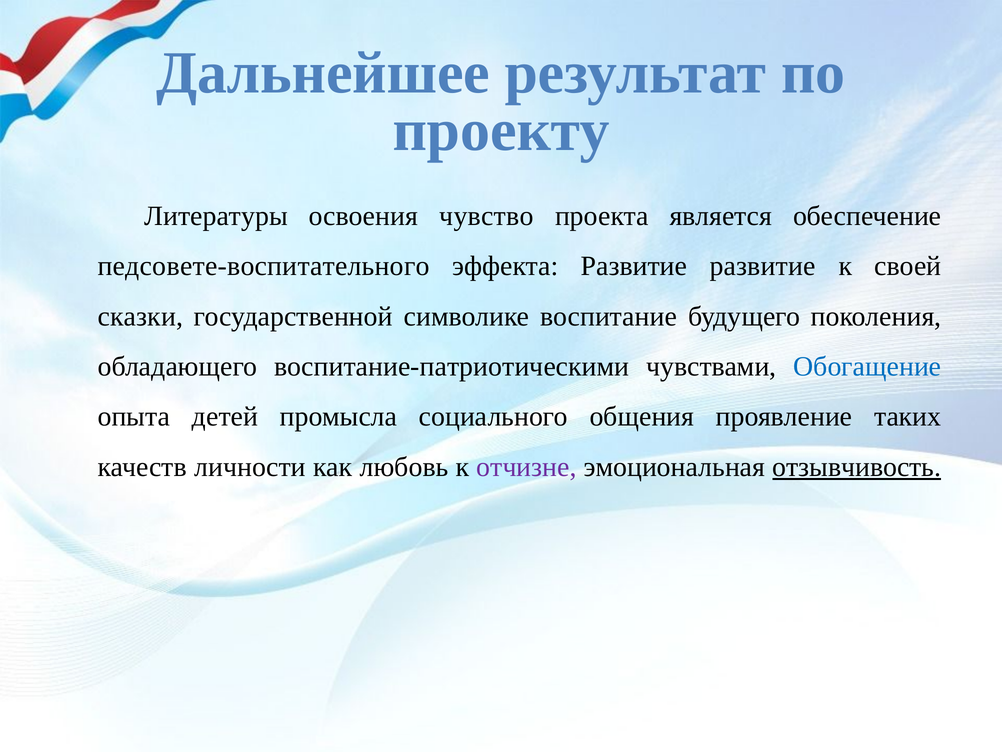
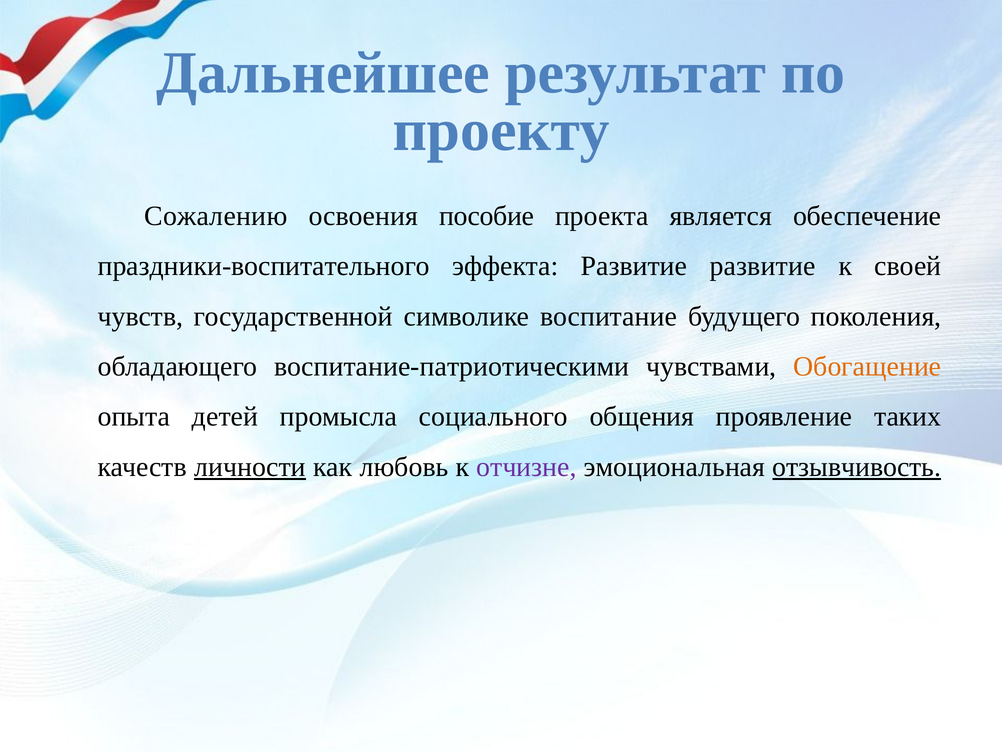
Литературы: Литературы -> Сожалению
чувство: чувство -> пособие
педсовете-воспитательного: педсовете-воспитательного -> праздники-воспитательного
сказки: сказки -> чувств
Обогащение colour: blue -> orange
личности underline: none -> present
